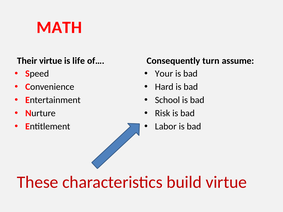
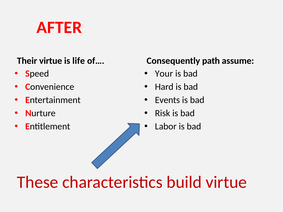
MATH: MATH -> AFTER
turn: turn -> path
School: School -> Events
